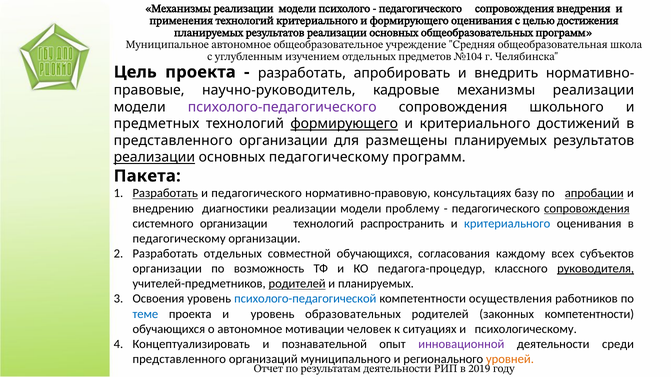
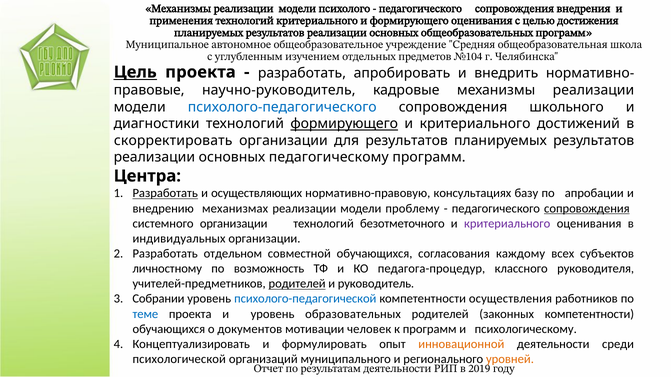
Цель underline: none -> present
психолого-педагогического colour: purple -> blue
предметных: предметных -> диагностики
представленного at (173, 141): представленного -> скорректировать
для размещены: размещены -> результатов
реализации at (154, 158) underline: present -> none
Пакета: Пакета -> Центра
и педагогического: педагогического -> осуществляющих
апробации underline: present -> none
диагностики: диагностики -> механизмах
распространить: распространить -> безотметочного
критериального at (507, 224) colour: blue -> purple
педагогическому at (179, 239): педагогическому -> индивидуальных
Разработать отдельных: отдельных -> отдельном
организации at (167, 269): организации -> личностному
руководителя underline: present -> none
и планируемых: планируемых -> руководитель
Освоения: Освоения -> Собрании
о автономное: автономное -> документов
к ситуациях: ситуациях -> программ
познавательной: познавательной -> формулировать
инновационной colour: purple -> orange
представленного at (179, 360): представленного -> психологической
